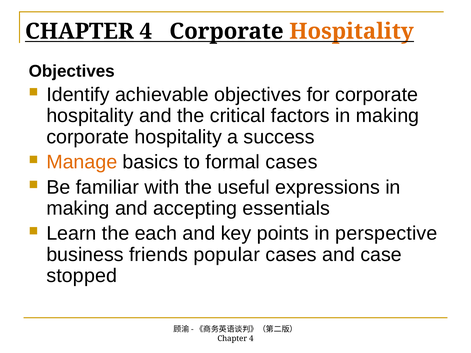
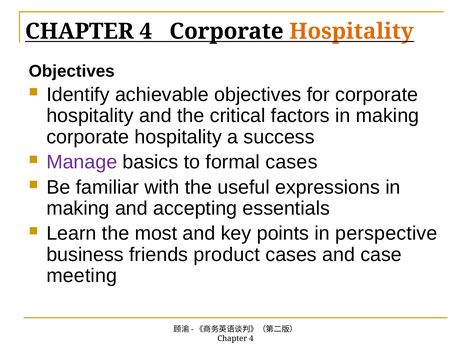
Manage colour: orange -> purple
each: each -> most
popular: popular -> product
stopped: stopped -> meeting
